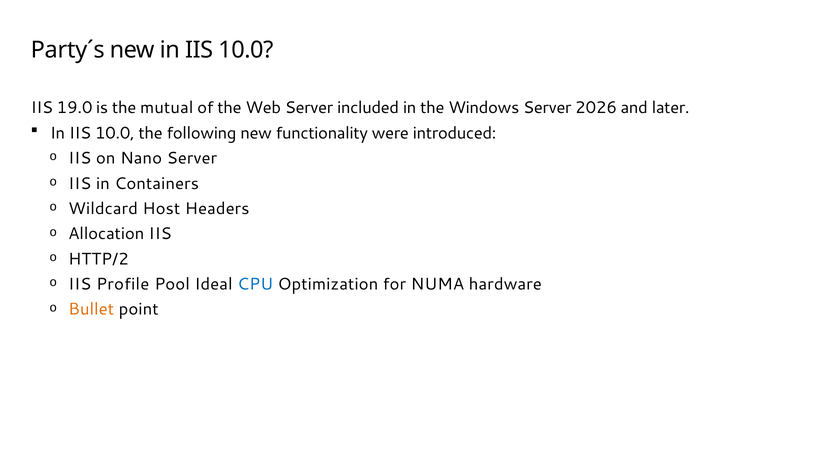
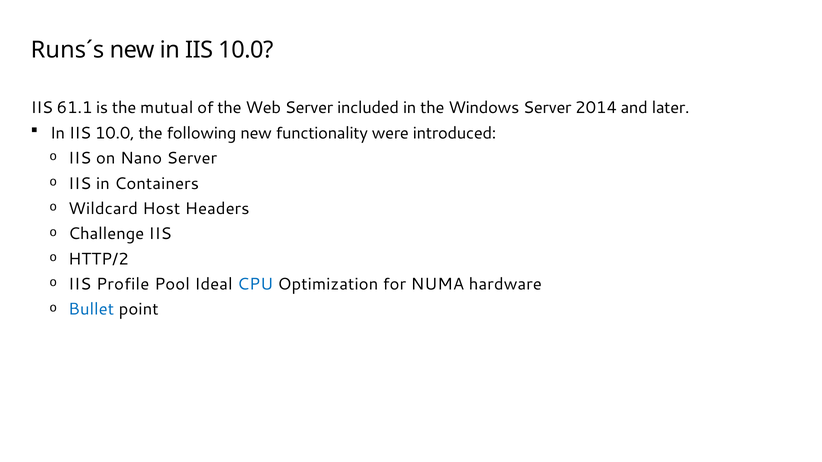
Party´s: Party´s -> Runs´s
19.0: 19.0 -> 61.1
2026: 2026 -> 2014
Allocation: Allocation -> Challenge
Bullet colour: orange -> blue
